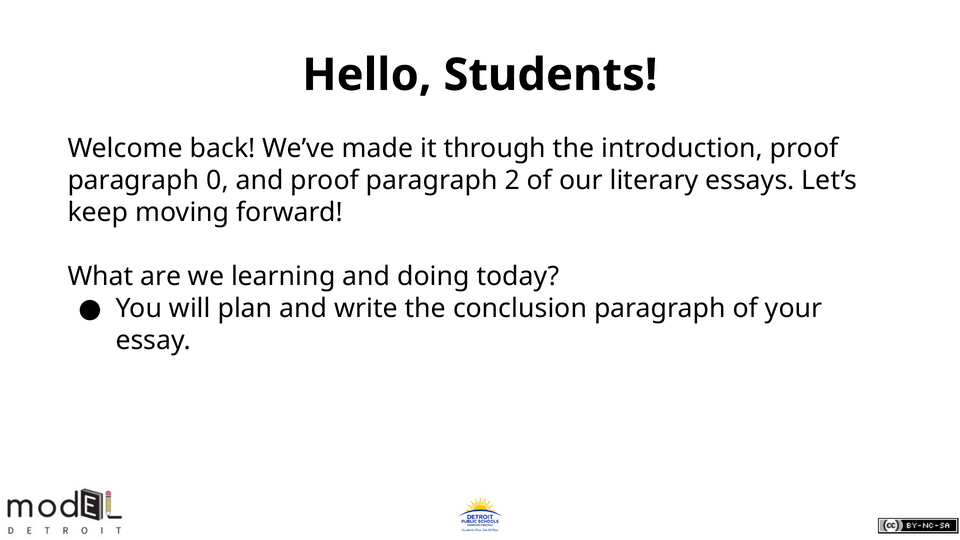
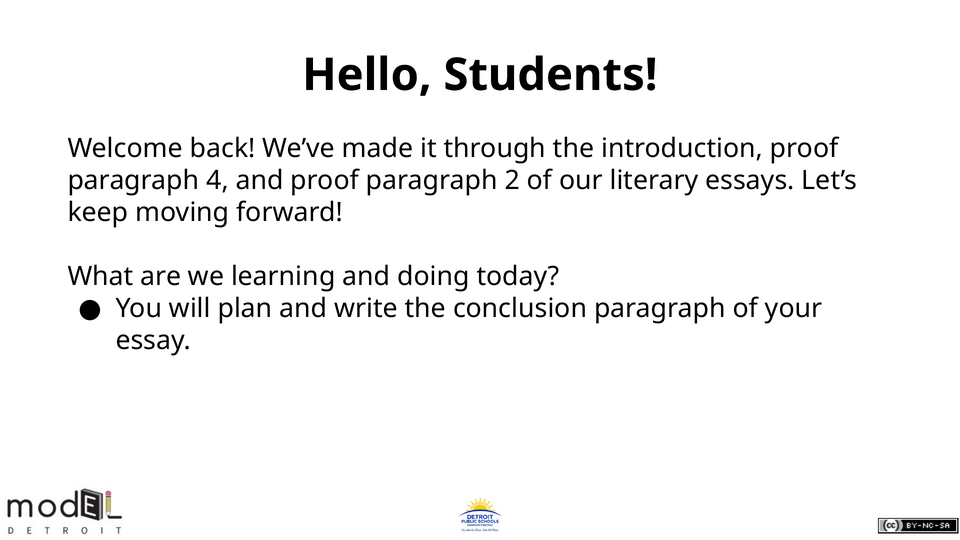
0: 0 -> 4
